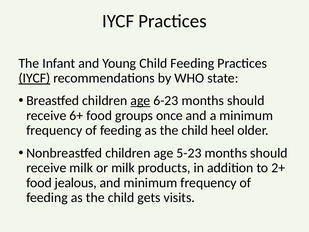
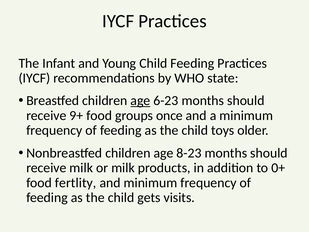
IYCF at (34, 78) underline: present -> none
6+: 6+ -> 9+
heel: heel -> toys
5-23: 5-23 -> 8-23
2+: 2+ -> 0+
jealous: jealous -> fertlity
